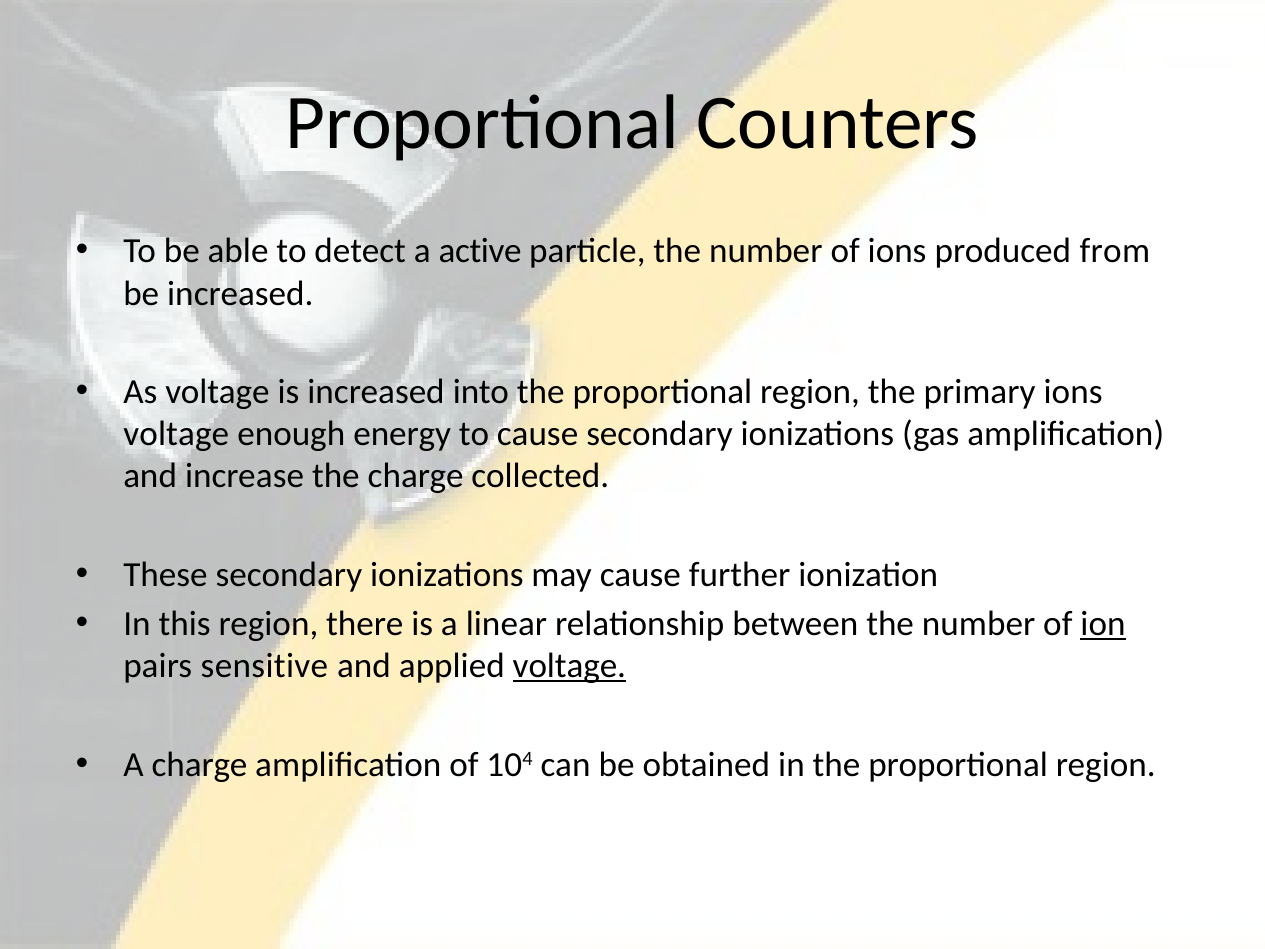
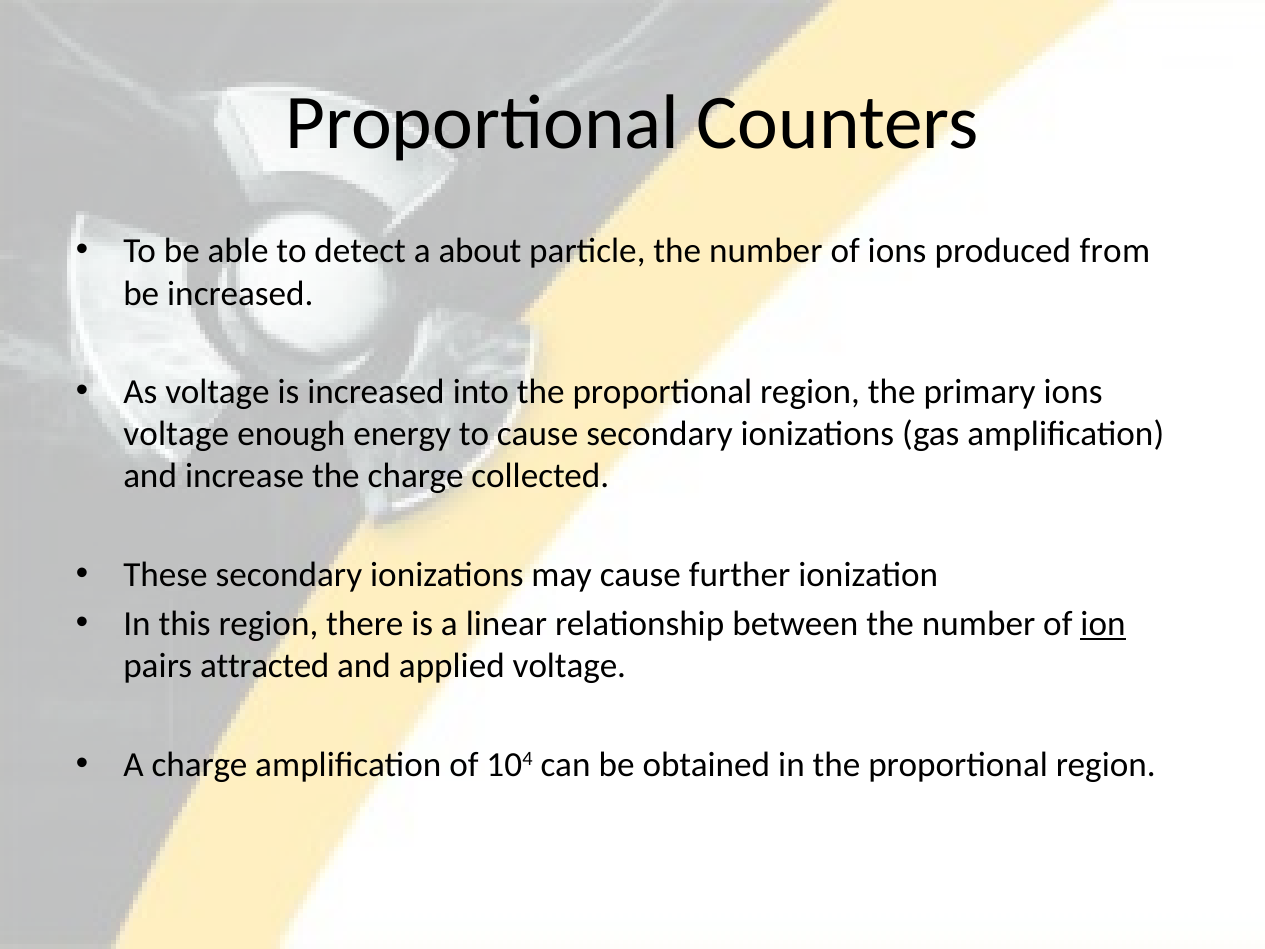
active: active -> about
sensitive: sensitive -> attracted
voltage at (569, 666) underline: present -> none
